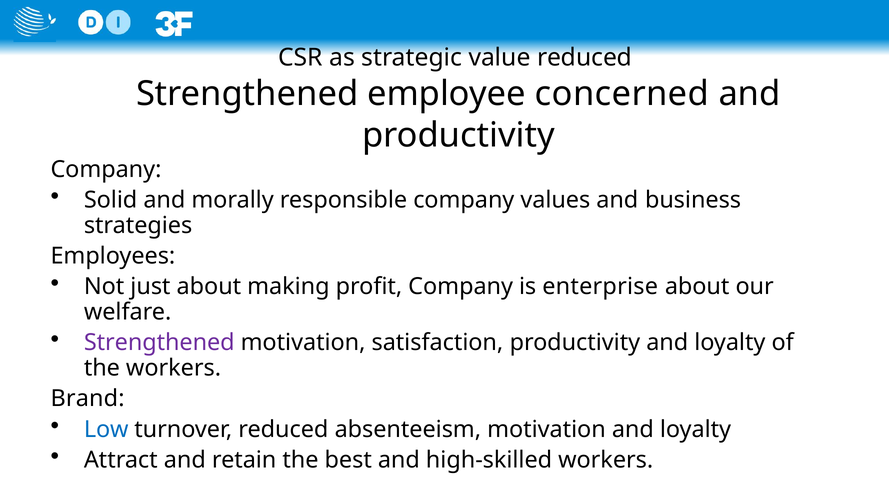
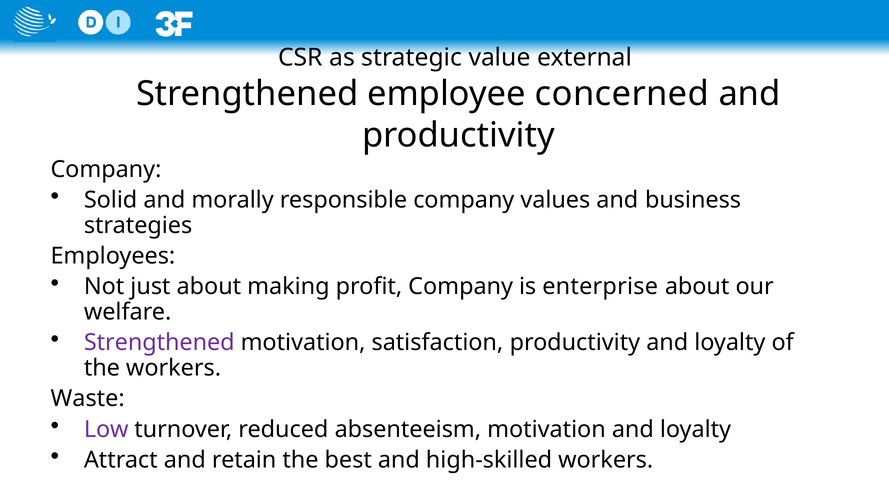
value reduced: reduced -> external
Brand: Brand -> Waste
Low colour: blue -> purple
